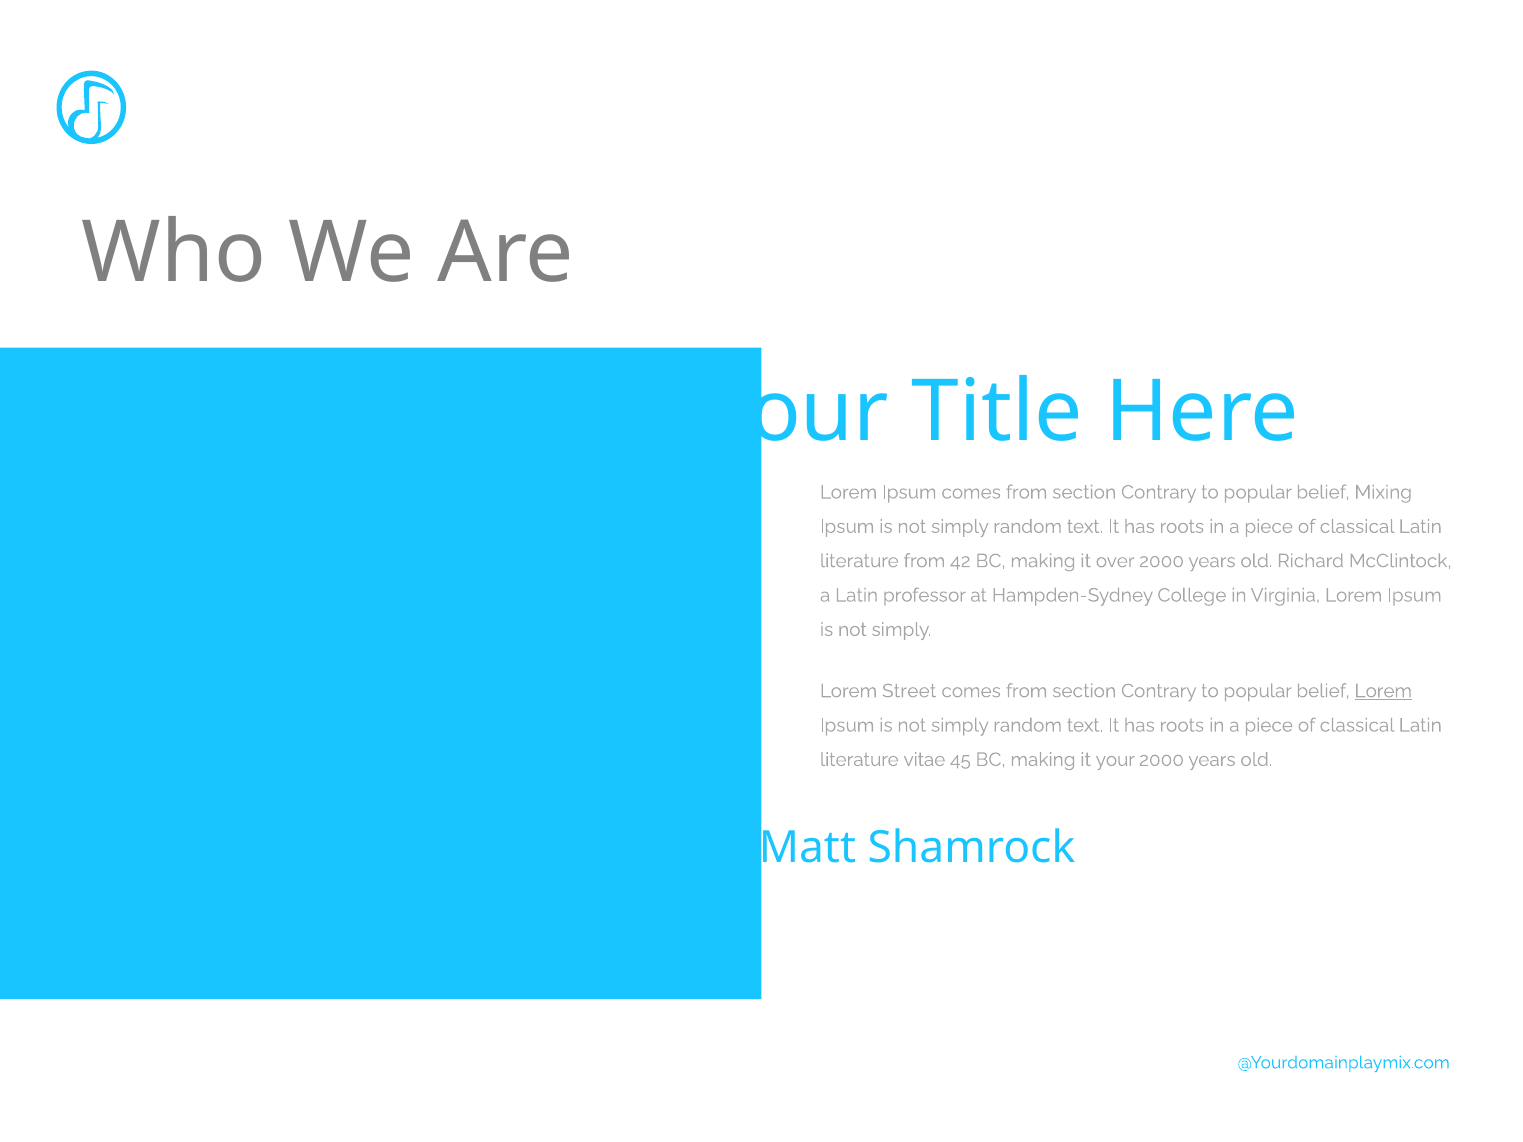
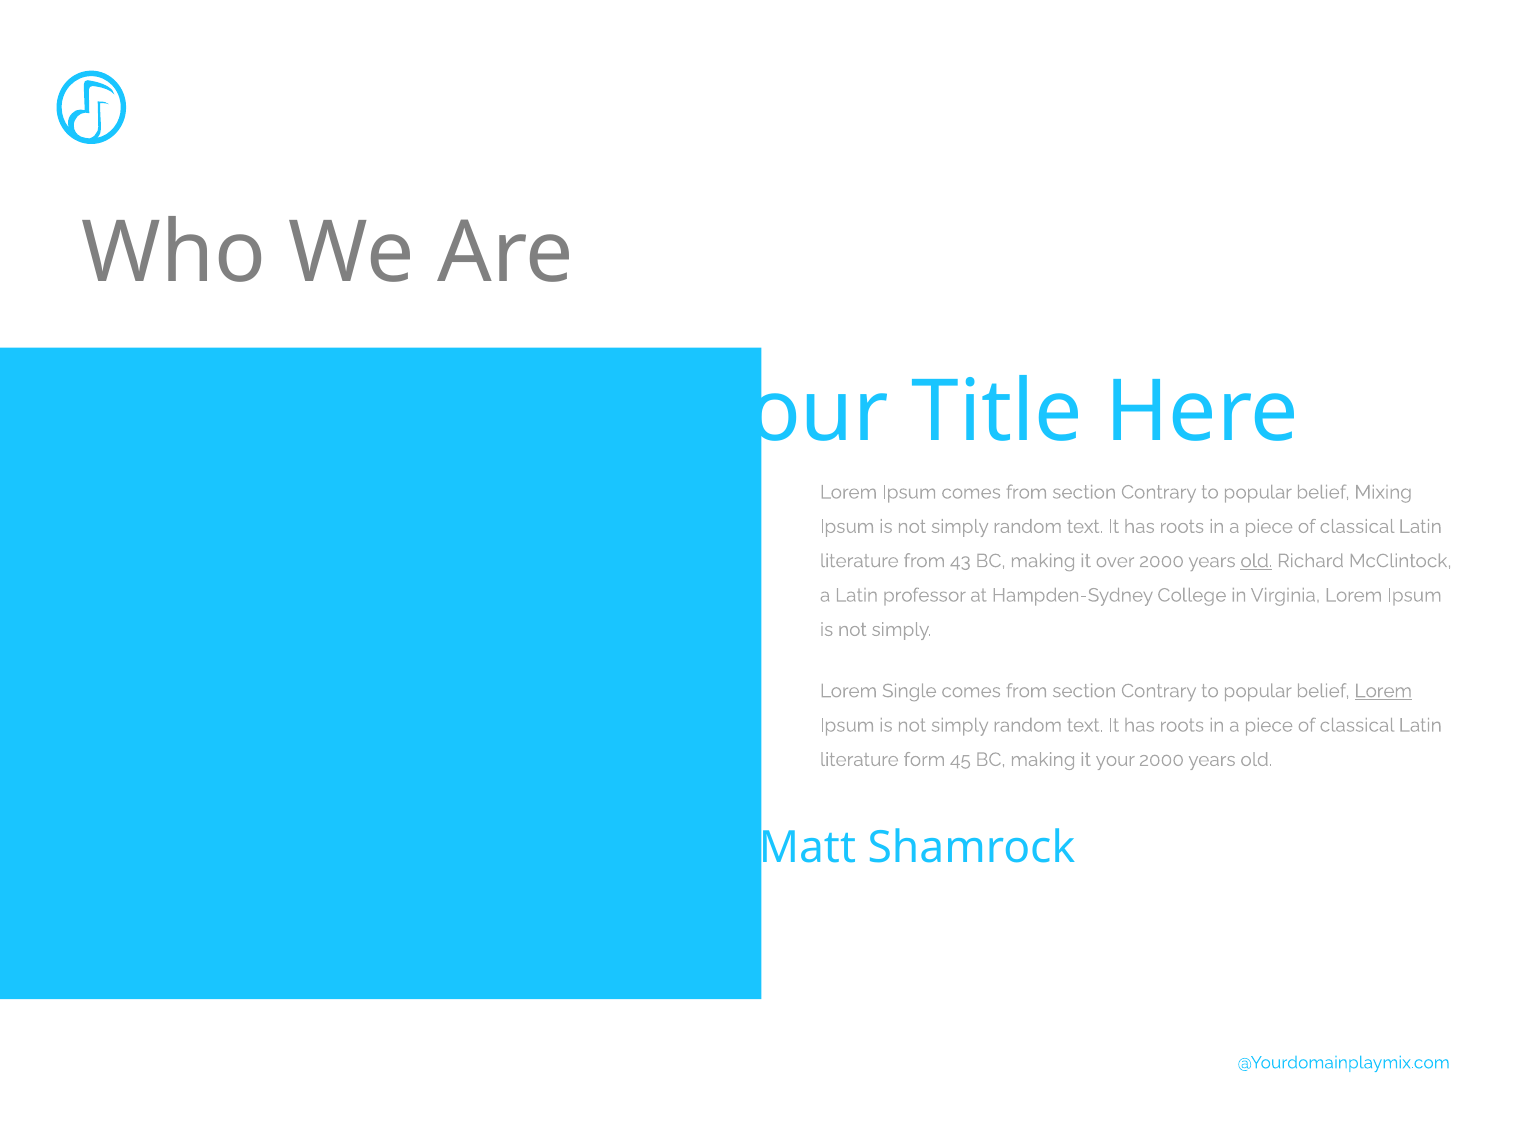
42: 42 -> 43
old at (1256, 561) underline: none -> present
Street: Street -> Single
vitae: vitae -> form
